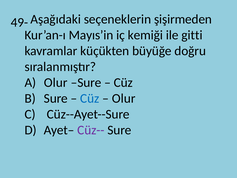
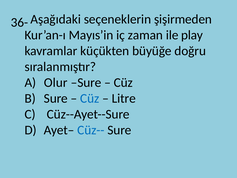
49-: 49- -> 36-
kemiği: kemiği -> zaman
gitti: gitti -> play
Olur at (124, 98): Olur -> Litre
Cüz-- colour: purple -> blue
